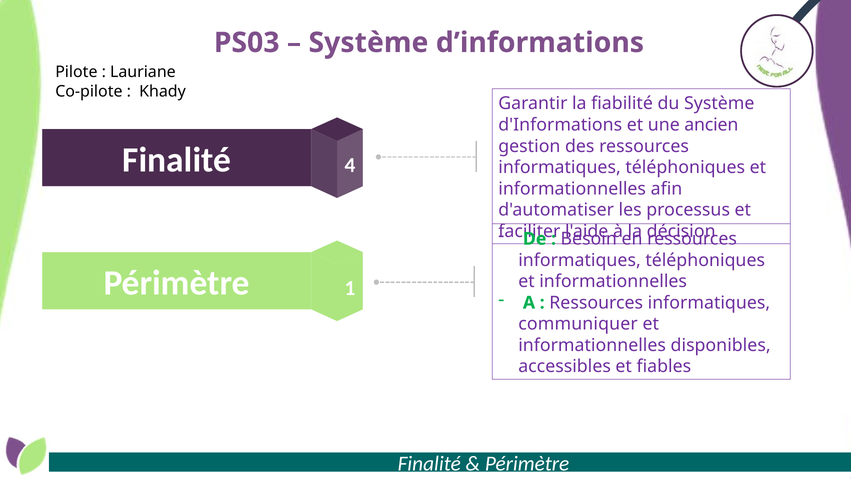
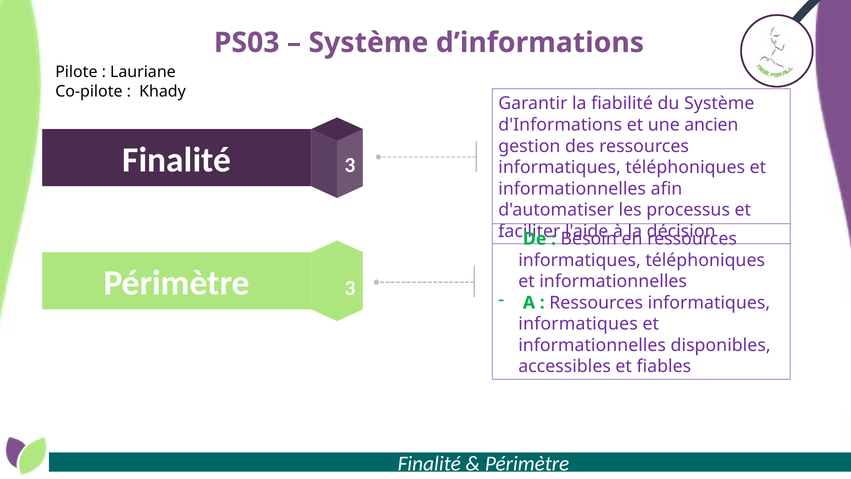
Finalité 4: 4 -> 3
Périmètre 1: 1 -> 3
communiquer at (578, 324): communiquer -> informatiques
